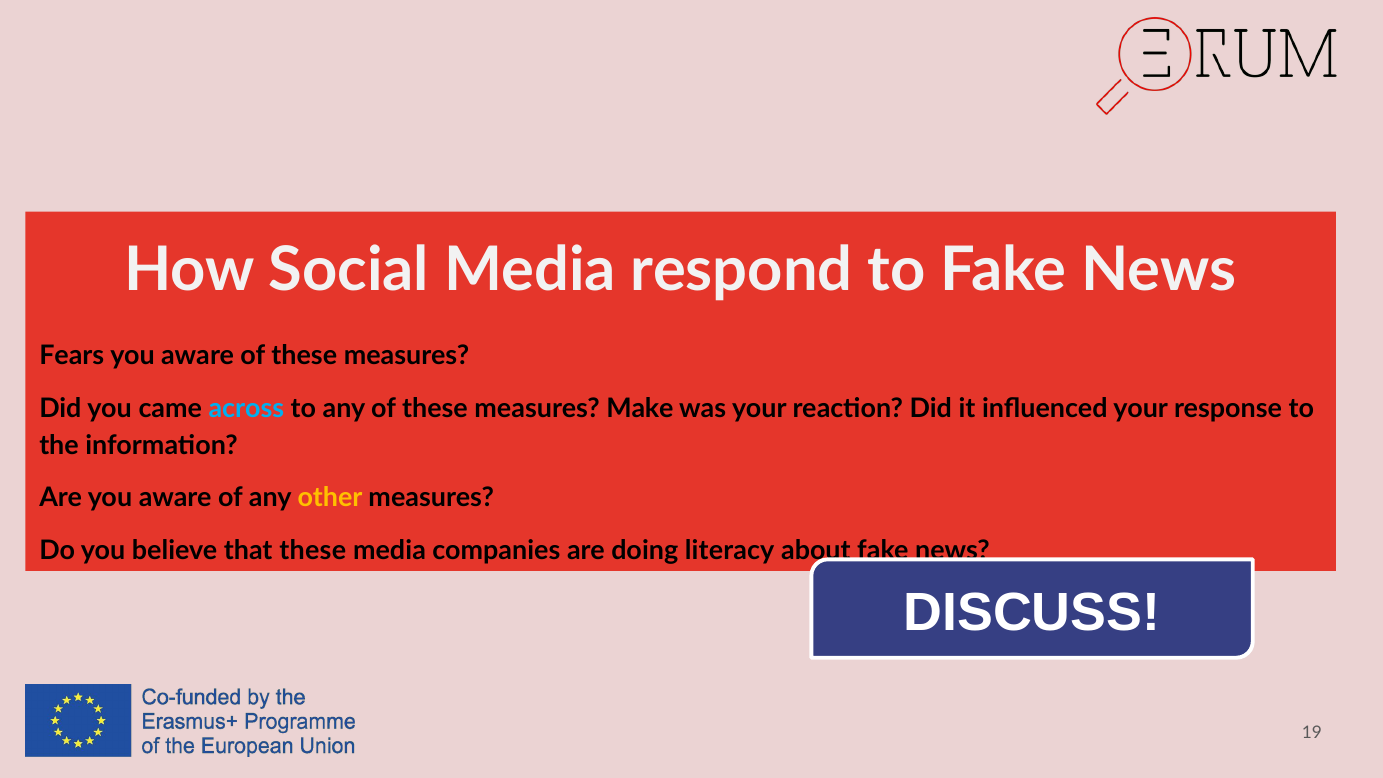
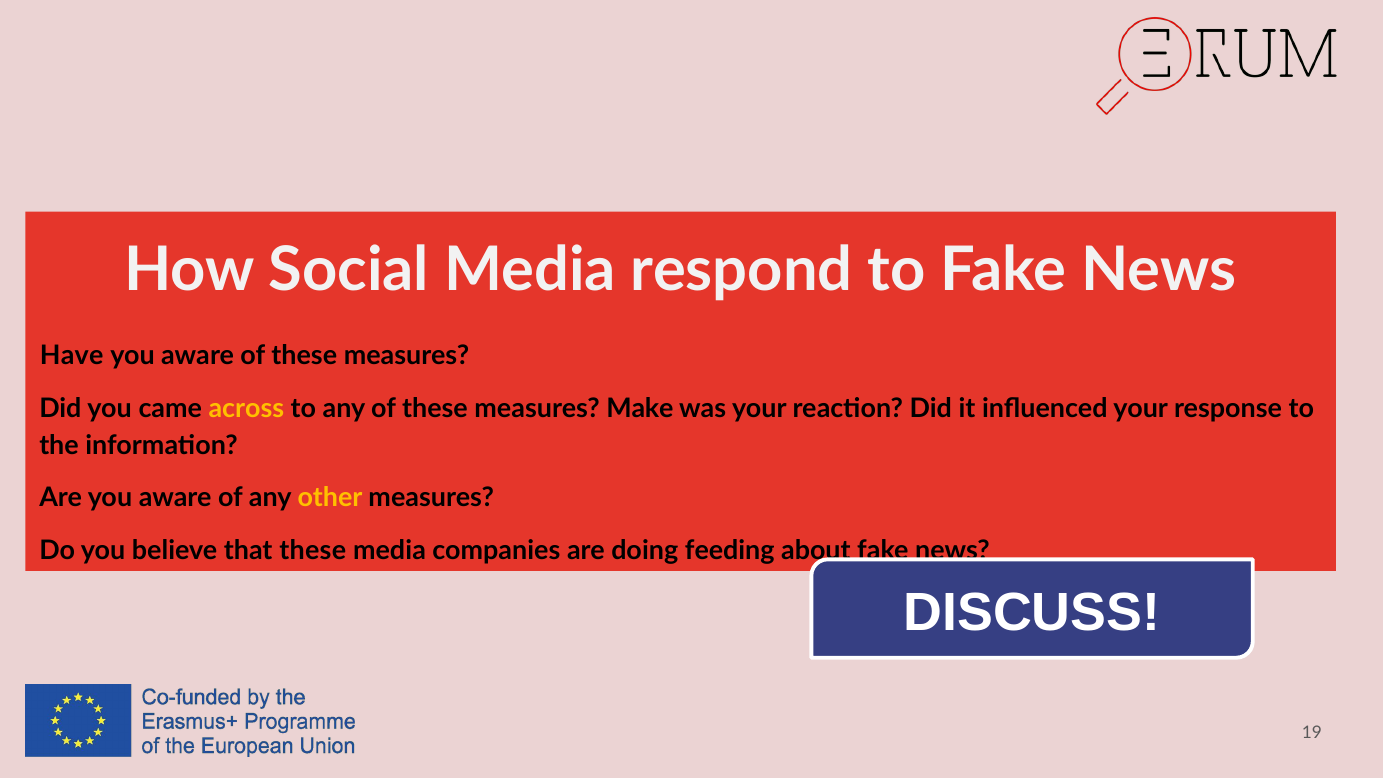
Fears: Fears -> Have
across colour: light blue -> yellow
literacy: literacy -> feeding
